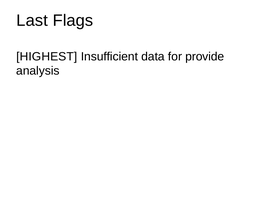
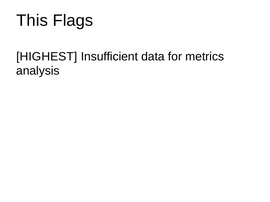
Last: Last -> This
provide: provide -> metrics
